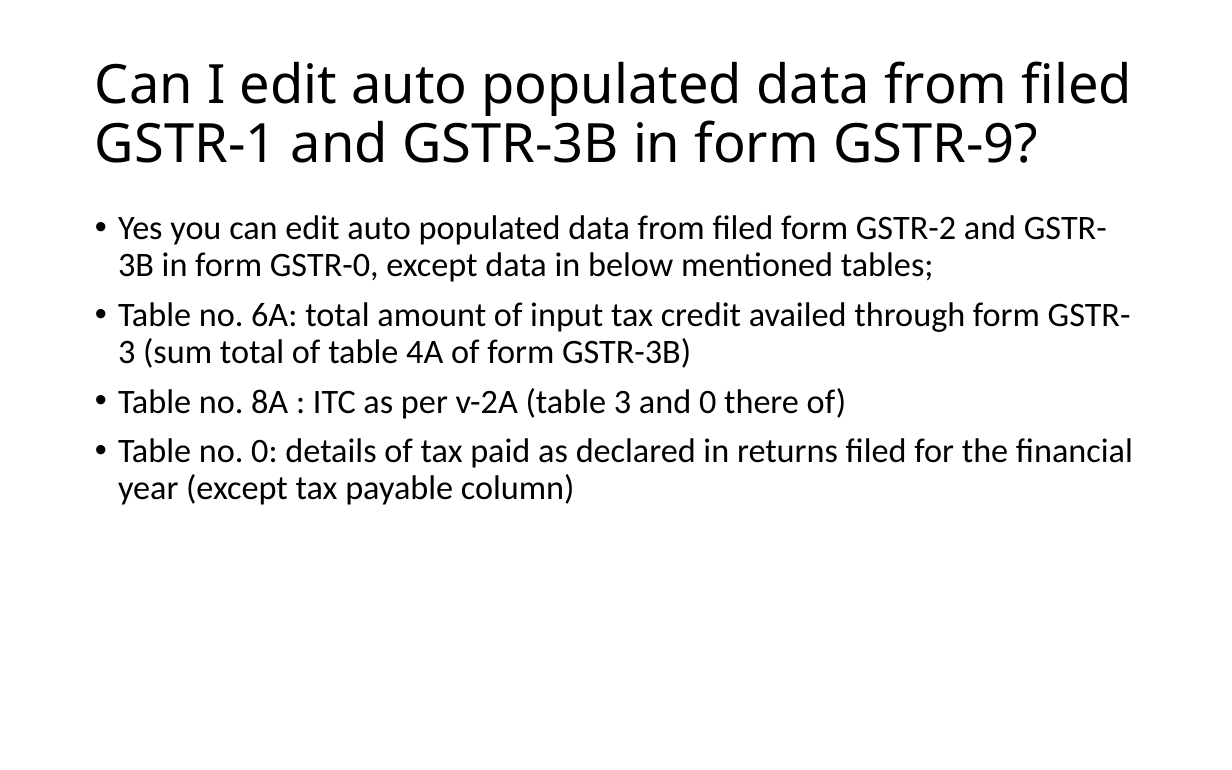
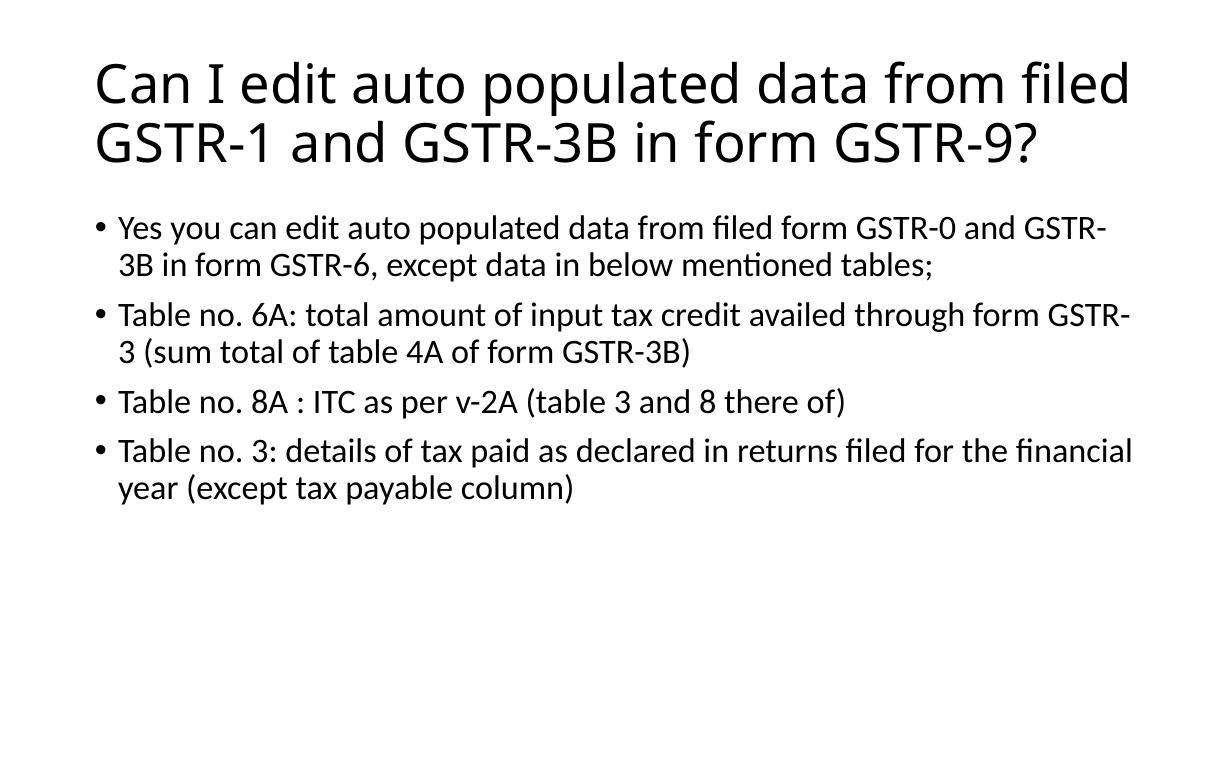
GSTR-2: GSTR-2 -> GSTR-0
GSTR-0: GSTR-0 -> GSTR-6
and 0: 0 -> 8
no 0: 0 -> 3
